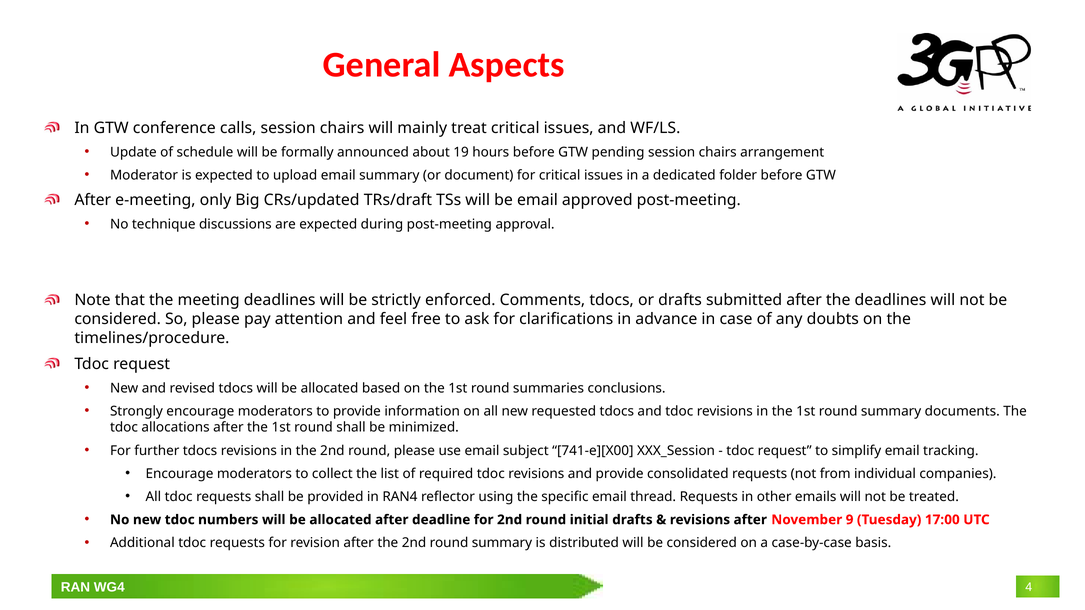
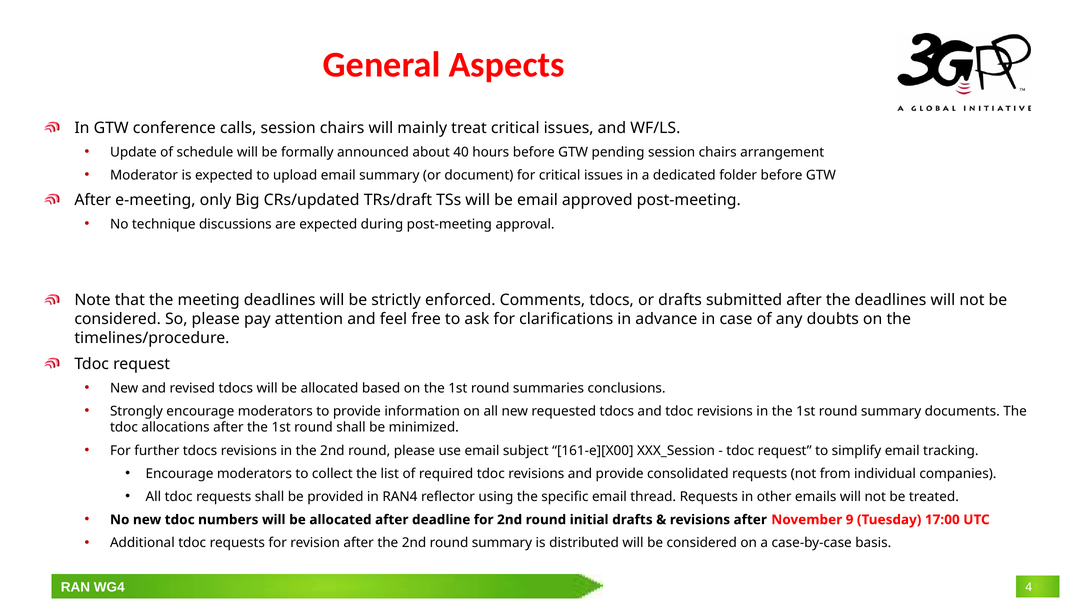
19: 19 -> 40
741-e][X00: 741-e][X00 -> 161-e][X00
